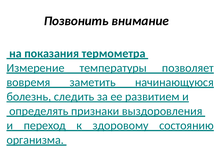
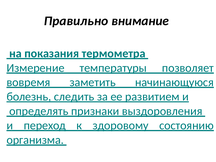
Позвонить: Позвонить -> Правильно
